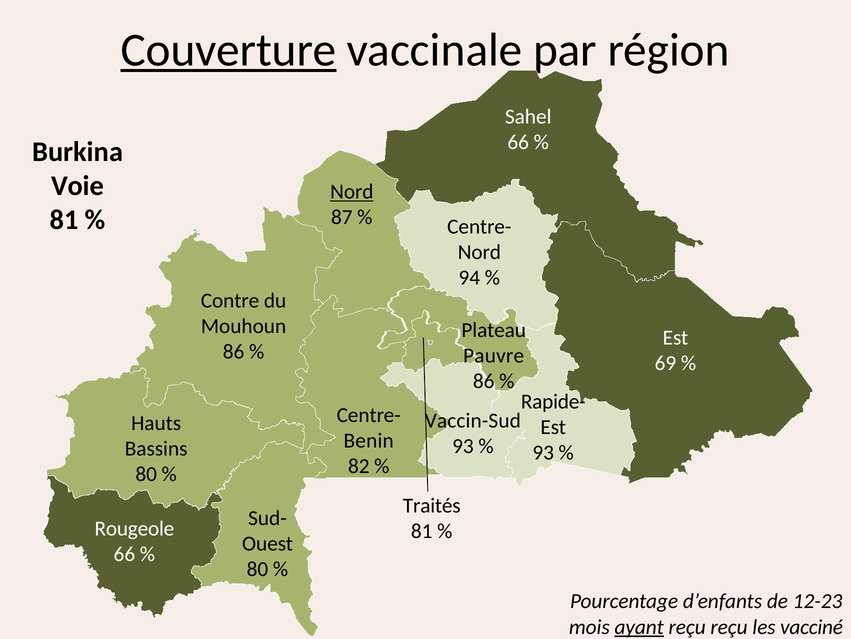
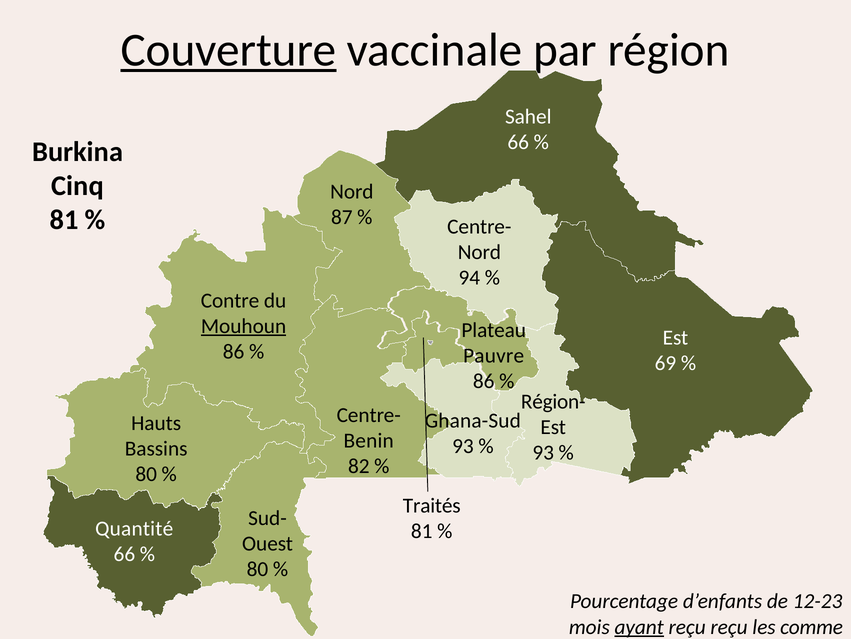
Voie: Voie -> Cinq
Nord at (352, 192) underline: present -> none
Mouhoun underline: none -> present
Rapide-: Rapide- -> Région-
Vaccin-Sud: Vaccin-Sud -> Ghana-Sud
Rougeole: Rougeole -> Quantité
vacciné: vacciné -> comme
